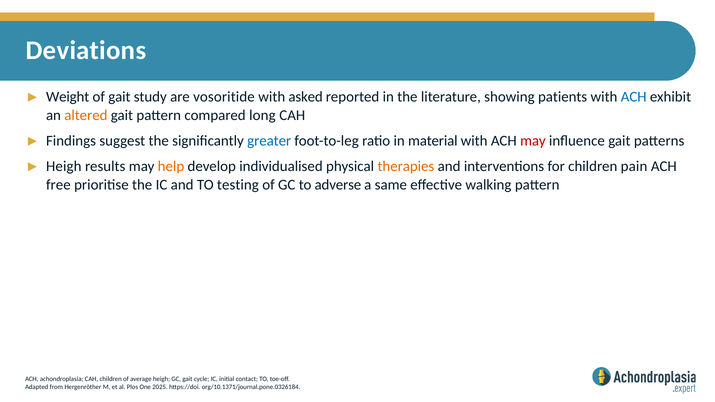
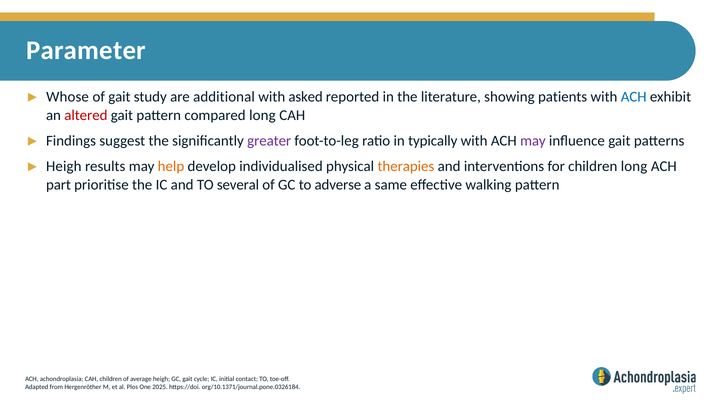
Deviations: Deviations -> Parameter
Weight: Weight -> Whose
vosoritide: vosoritide -> additional
altered colour: orange -> red
greater colour: blue -> purple
material: material -> typically
may at (533, 141) colour: red -> purple
children pain: pain -> long
free: free -> part
testing: testing -> several
